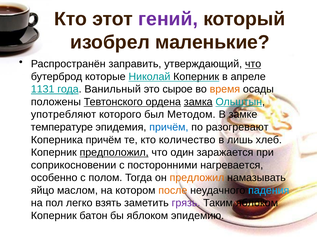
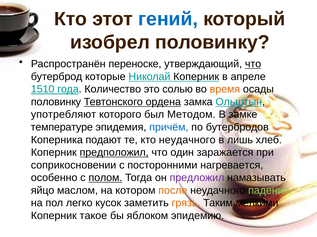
гений colour: purple -> blue
изобрел маленькие: маленькие -> половинку
заправить: заправить -> переноске
1131: 1131 -> 1510
Ванильный: Ванильный -> Количество
сырое: сырое -> солью
положены at (56, 102): положены -> половинку
замка underline: present -> none
разогревают: разогревают -> бутербродов
Коперника причём: причём -> подают
кто количество: количество -> неудачного
полом underline: none -> present
предложил colour: orange -> purple
падения colour: light blue -> light green
взять: взять -> кусок
грязь colour: purple -> orange
Таким яблоком: яблоком -> мелкими
батон: батон -> такое
